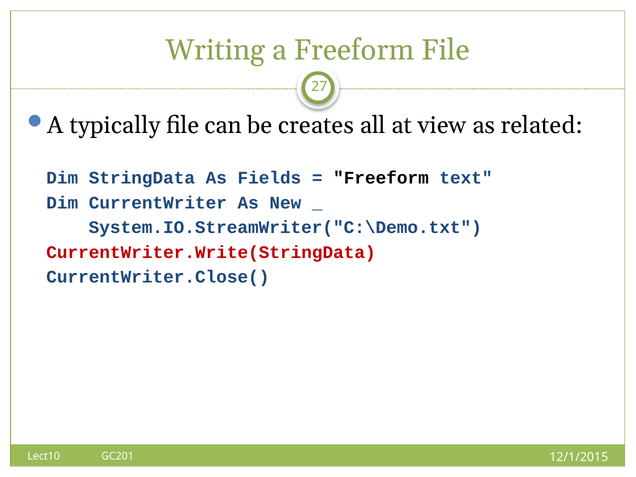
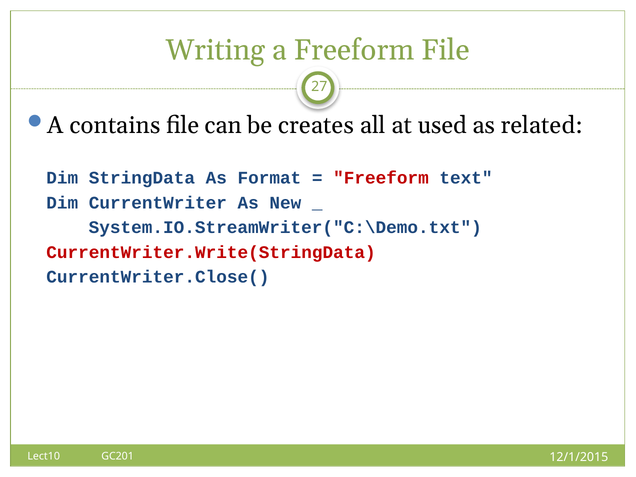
typically: typically -> contains
view: view -> used
Fields: Fields -> Format
Freeform at (381, 178) colour: black -> red
